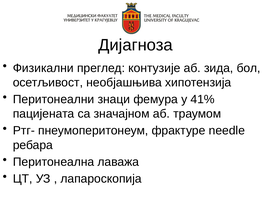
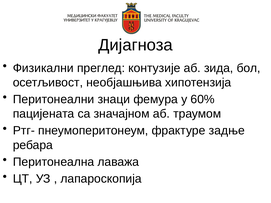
41%: 41% -> 60%
needle: needle -> задње
